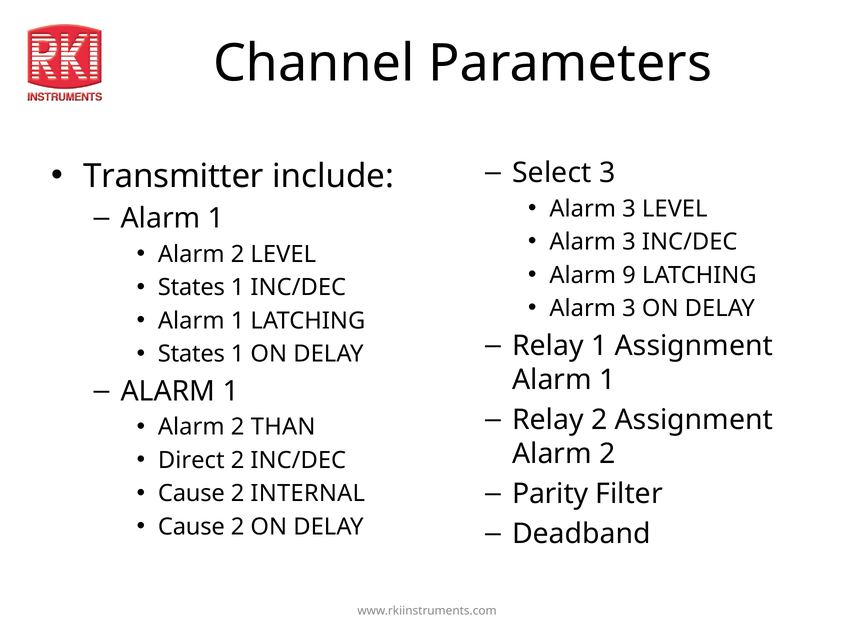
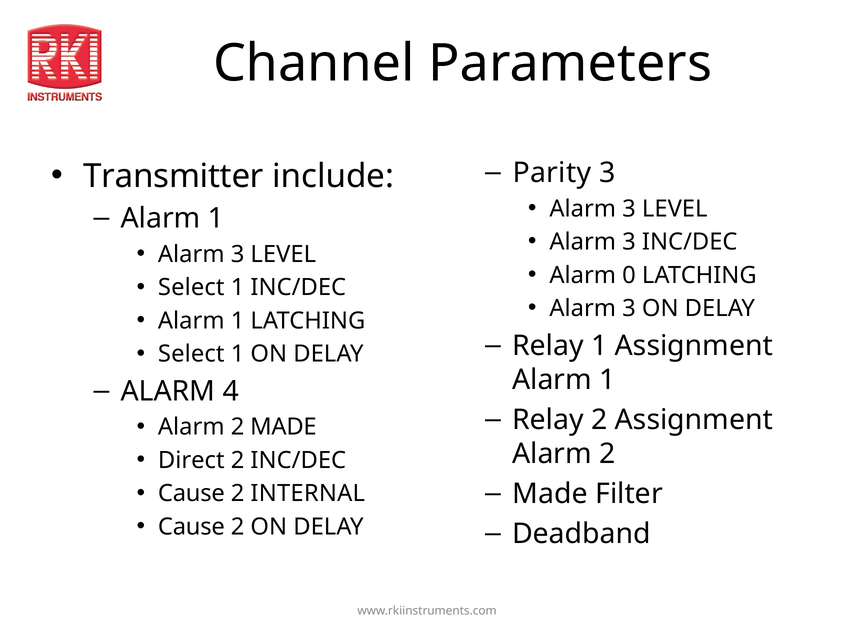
Select: Select -> Parity
2 at (238, 254): 2 -> 3
9: 9 -> 0
States at (191, 287): States -> Select
States at (191, 354): States -> Select
1 at (231, 391): 1 -> 4
2 THAN: THAN -> MADE
Parity at (550, 494): Parity -> Made
